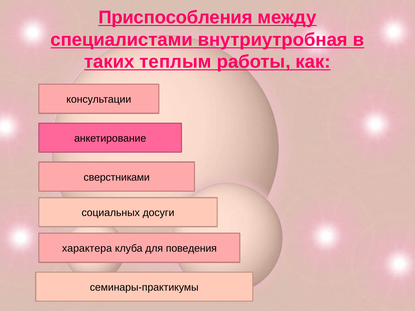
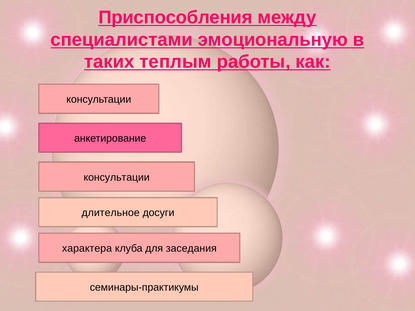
внутриутробная: внутриутробная -> эмоциональную
сверстниками at (117, 177): сверстниками -> консультации
социальных: социальных -> длительное
поведения: поведения -> заседания
